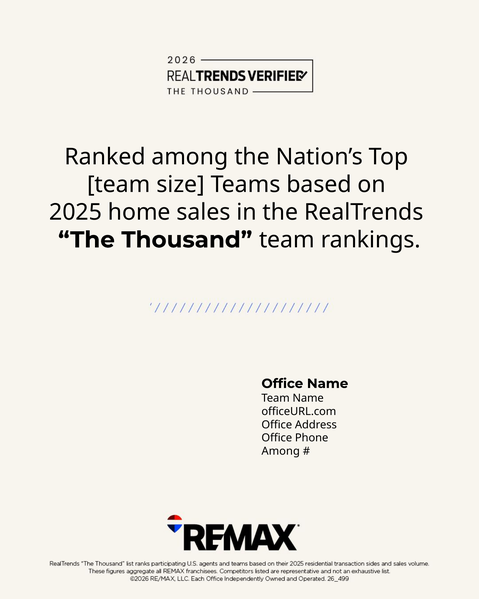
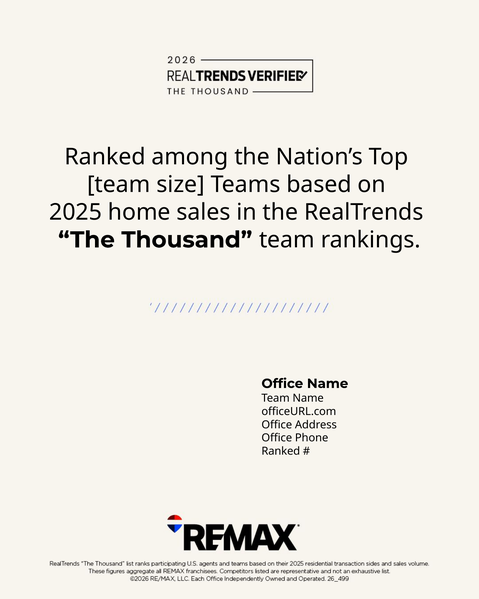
Among at (281, 451): Among -> Ranked
